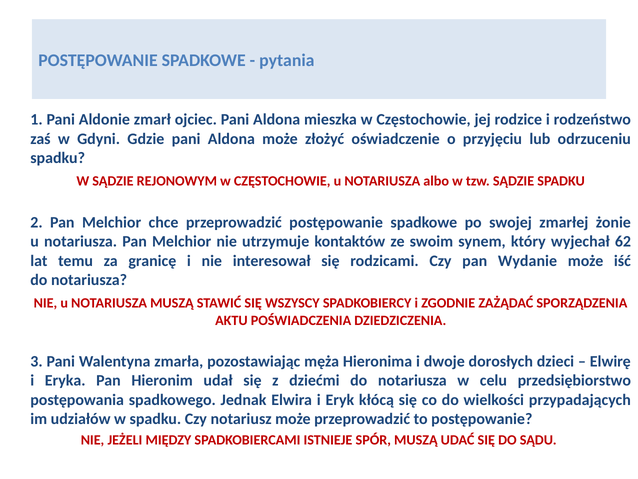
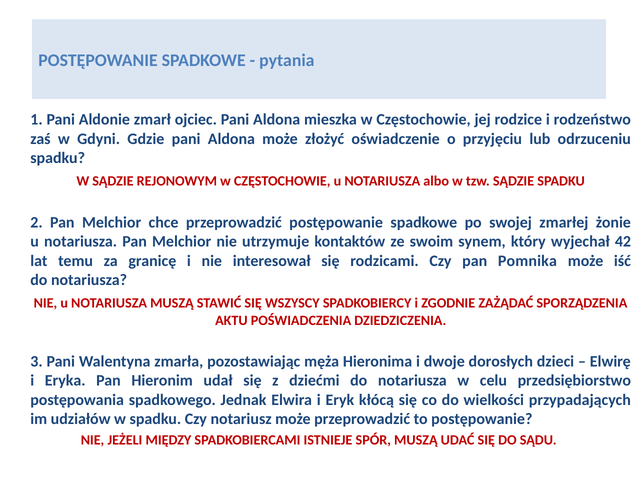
62: 62 -> 42
Wydanie: Wydanie -> Pomnika
